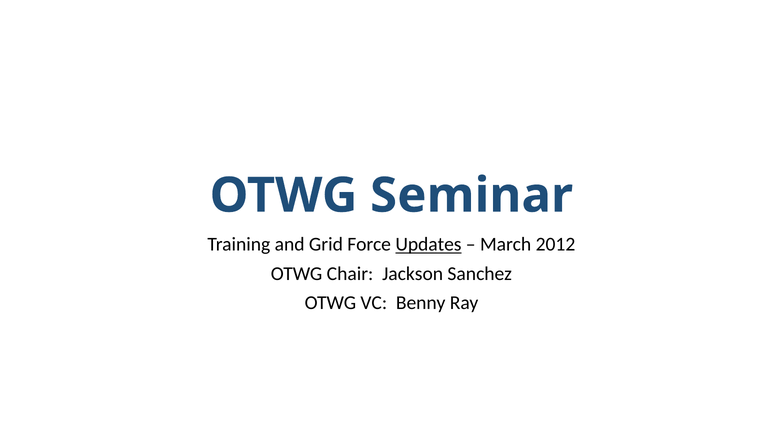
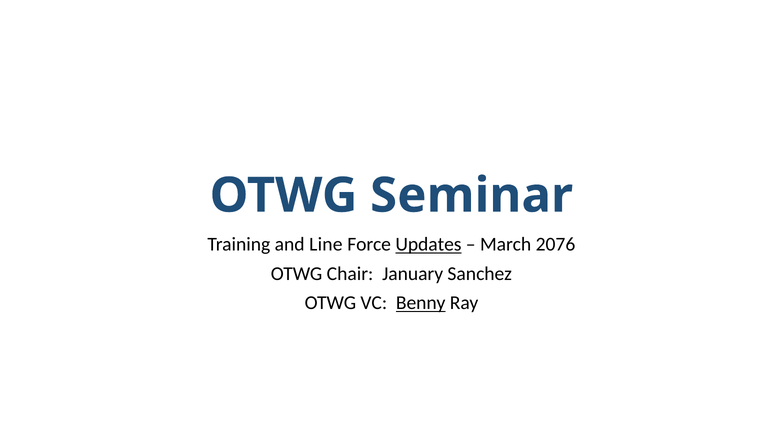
Grid: Grid -> Line
2012: 2012 -> 2076
Jackson: Jackson -> January
Benny underline: none -> present
